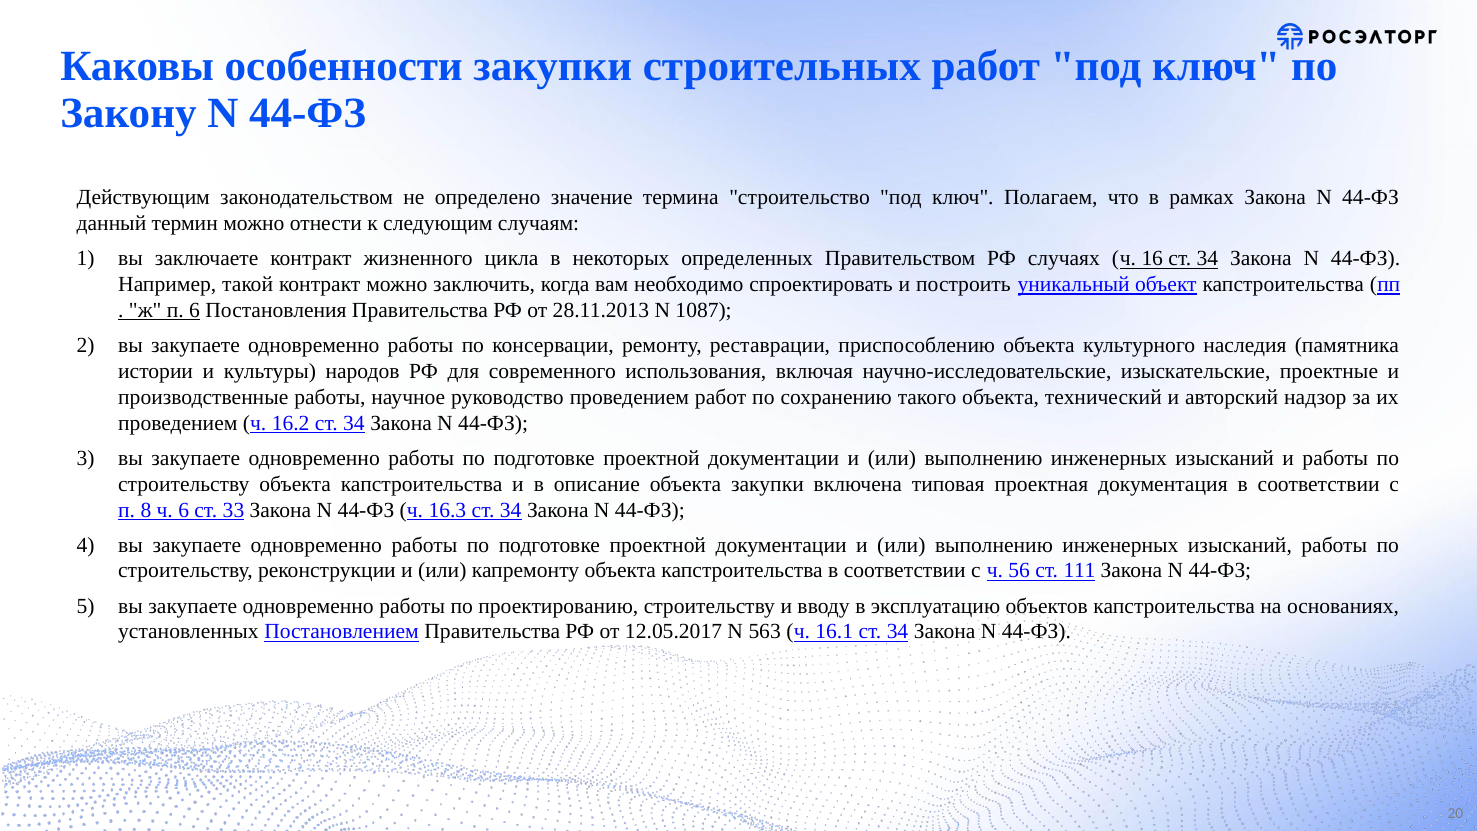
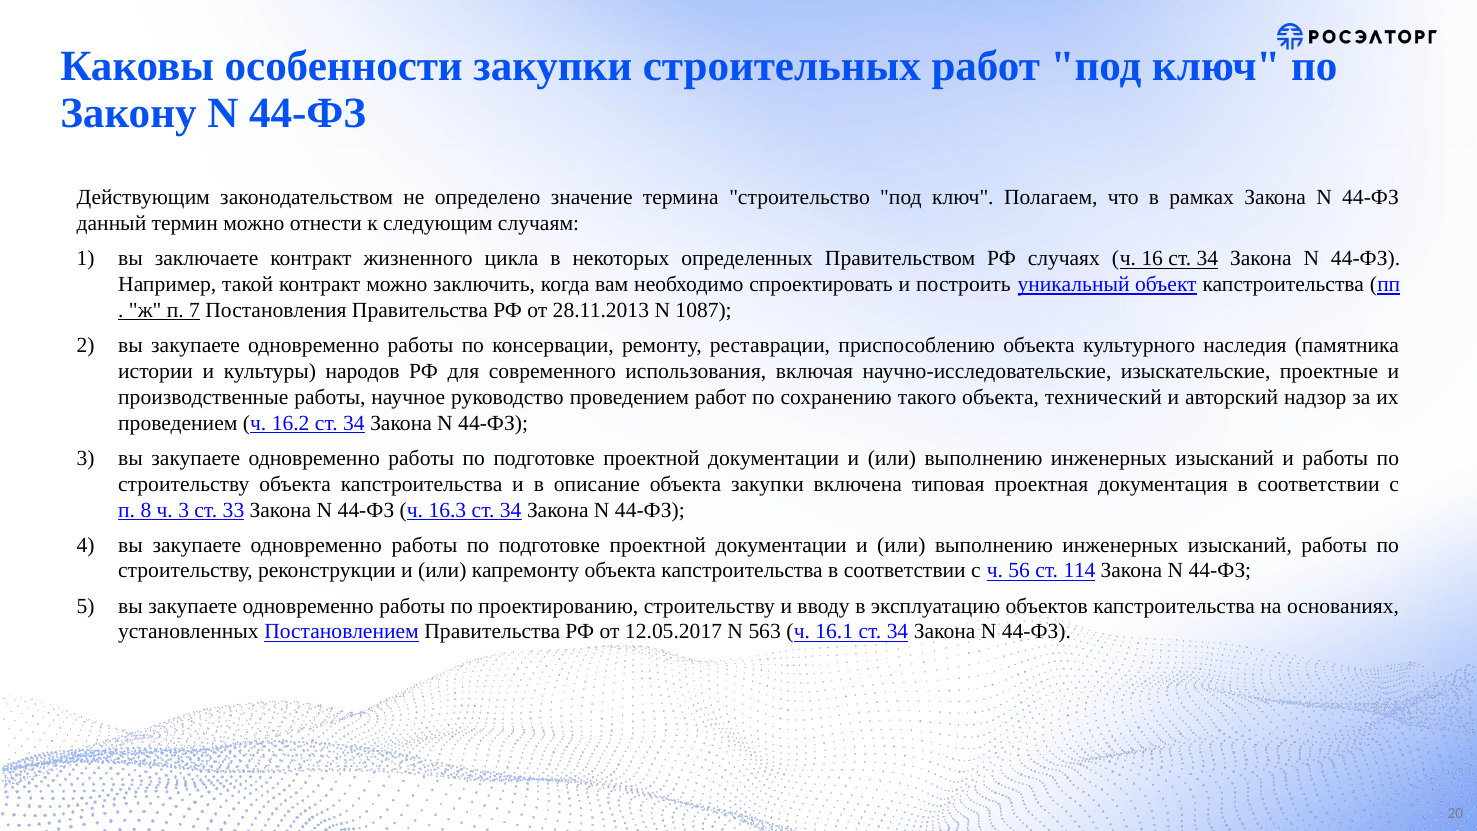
п 6: 6 -> 7
ч 6: 6 -> 3
111: 111 -> 114
